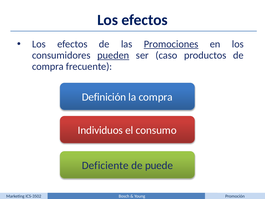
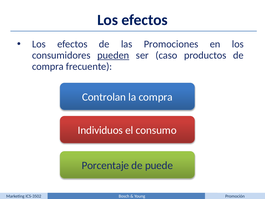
Promociones underline: present -> none
Definición: Definición -> Controlan
Deficiente: Deficiente -> Porcentaje
